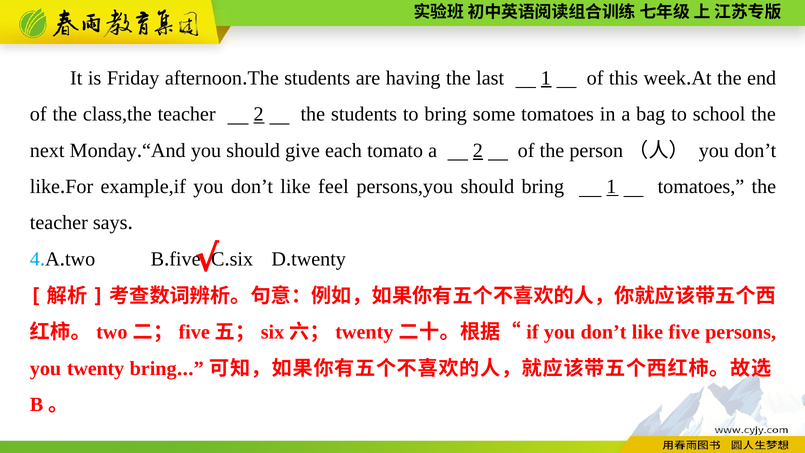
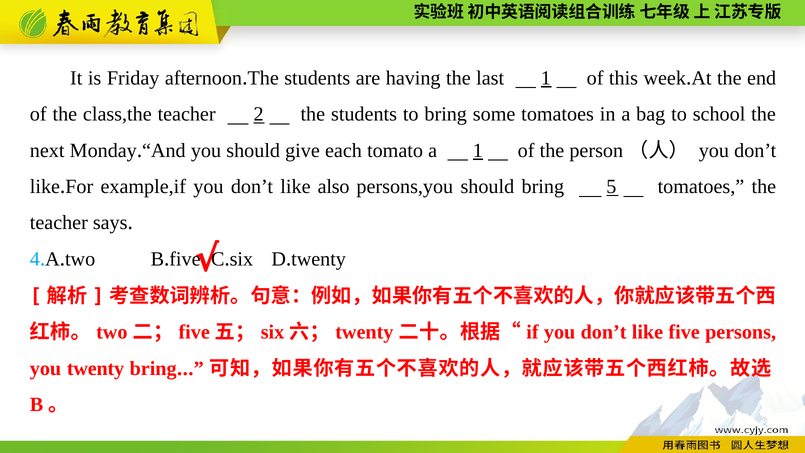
a 2: 2 -> 1
feel: feel -> also
bring 1: 1 -> 5
